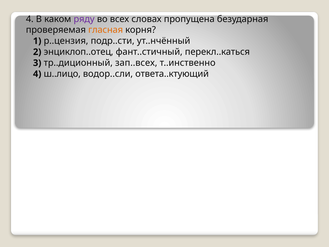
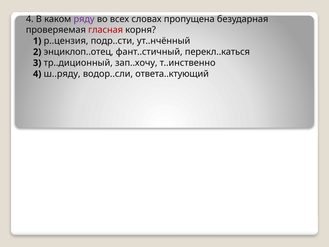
гласная colour: orange -> red
зап..всех: зап..всех -> зап..хочу
ш..лицо: ш..лицо -> ш..ряду
